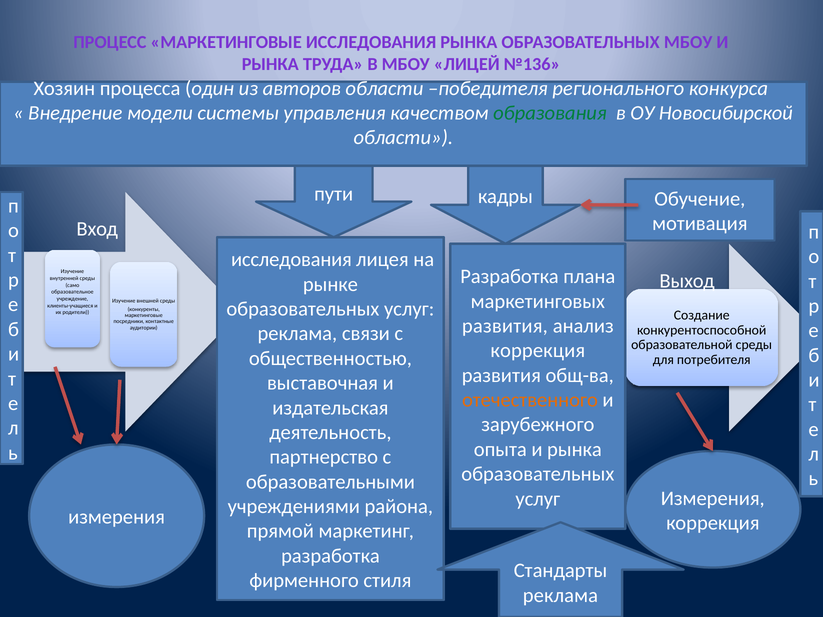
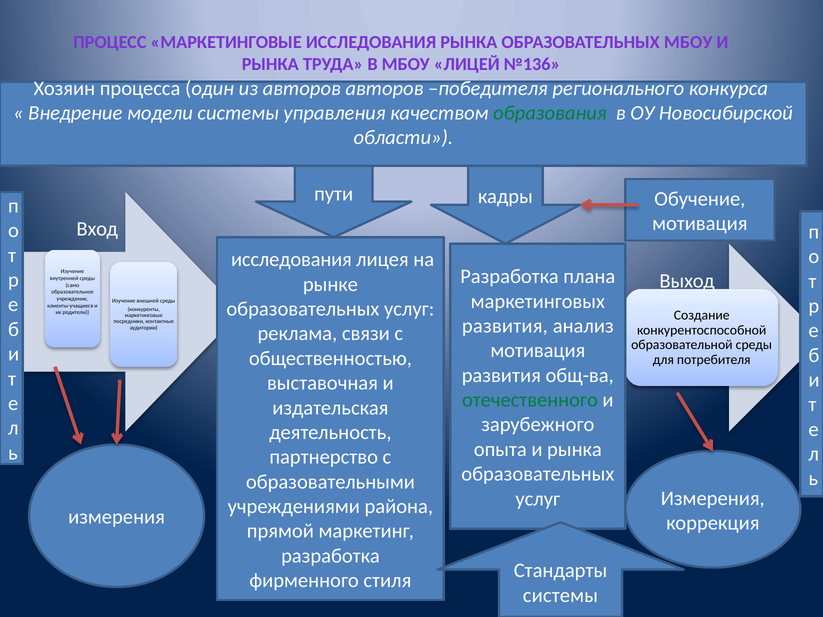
авторов области: области -> авторов
коррекция at (538, 351): коррекция -> мотивация
отечественного colour: orange -> green
реклама at (560, 595): реклама -> системы
